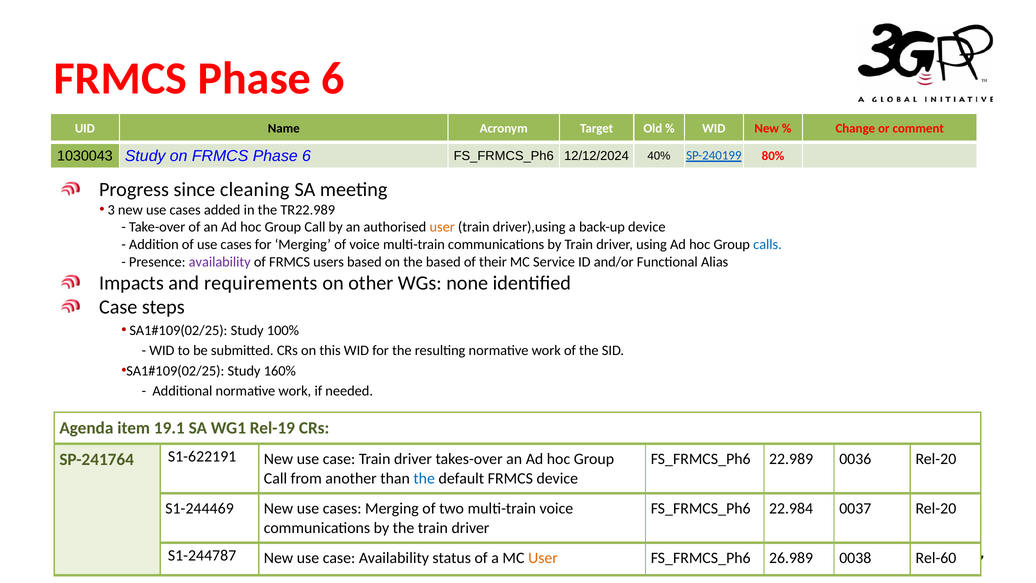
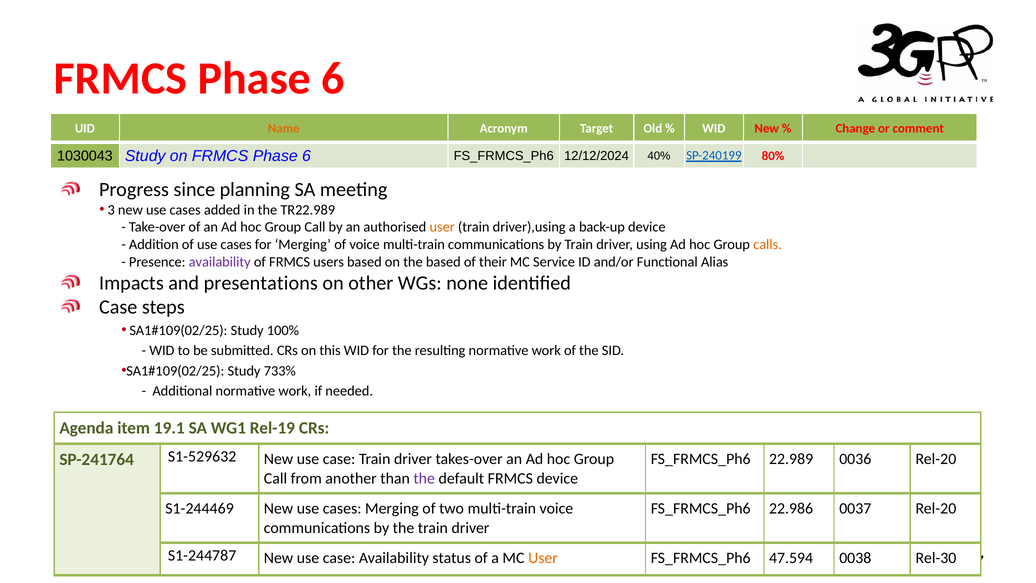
Name colour: black -> orange
cleaning: cleaning -> planning
calls colour: blue -> orange
requirements: requirements -> presentations
160%: 160% -> 733%
S1-622191: S1-622191 -> S1-529632
the at (424, 478) colour: blue -> purple
22.984: 22.984 -> 22.986
26.989: 26.989 -> 47.594
Rel-60: Rel-60 -> Rel-30
